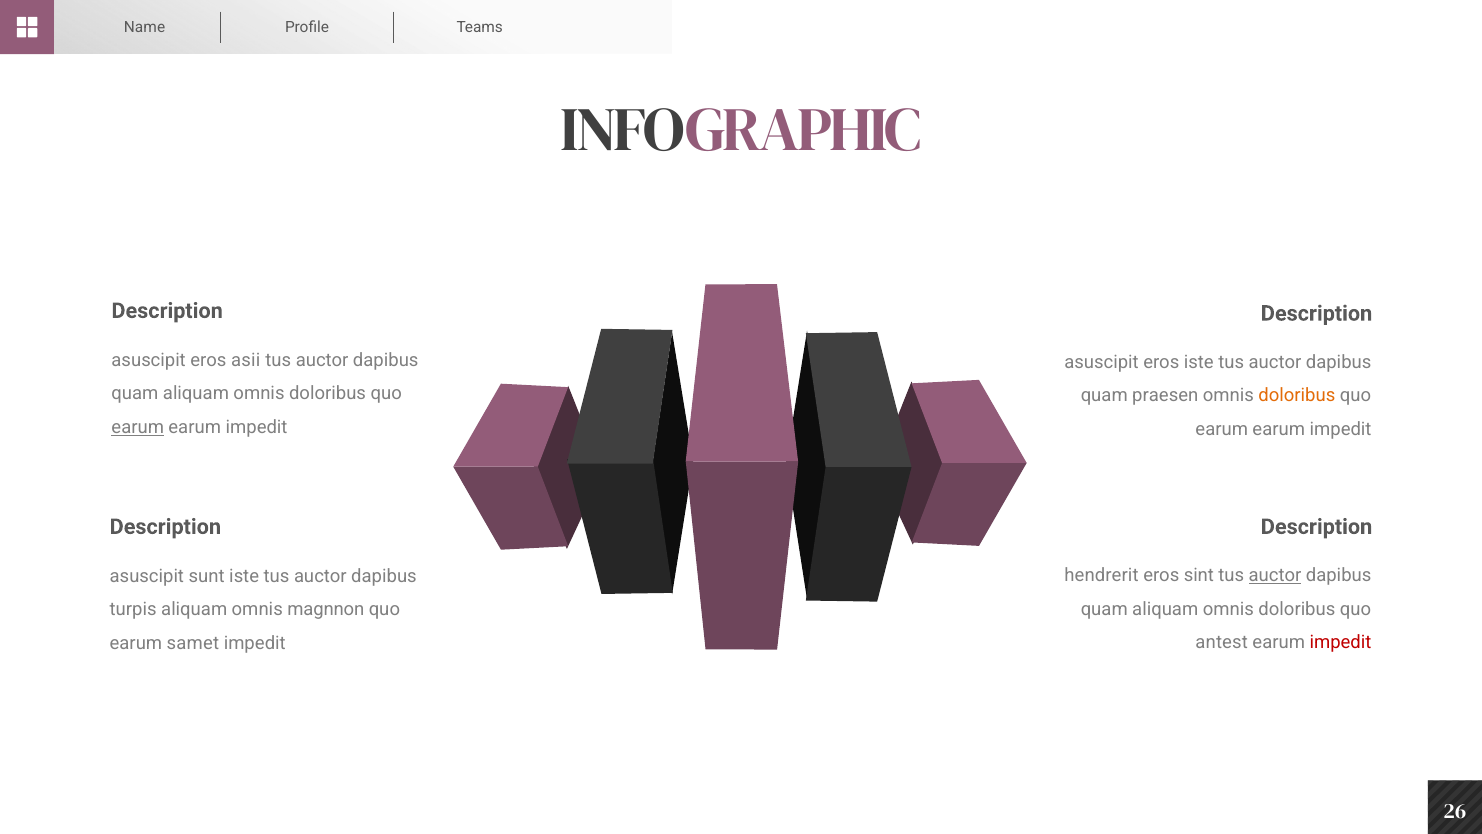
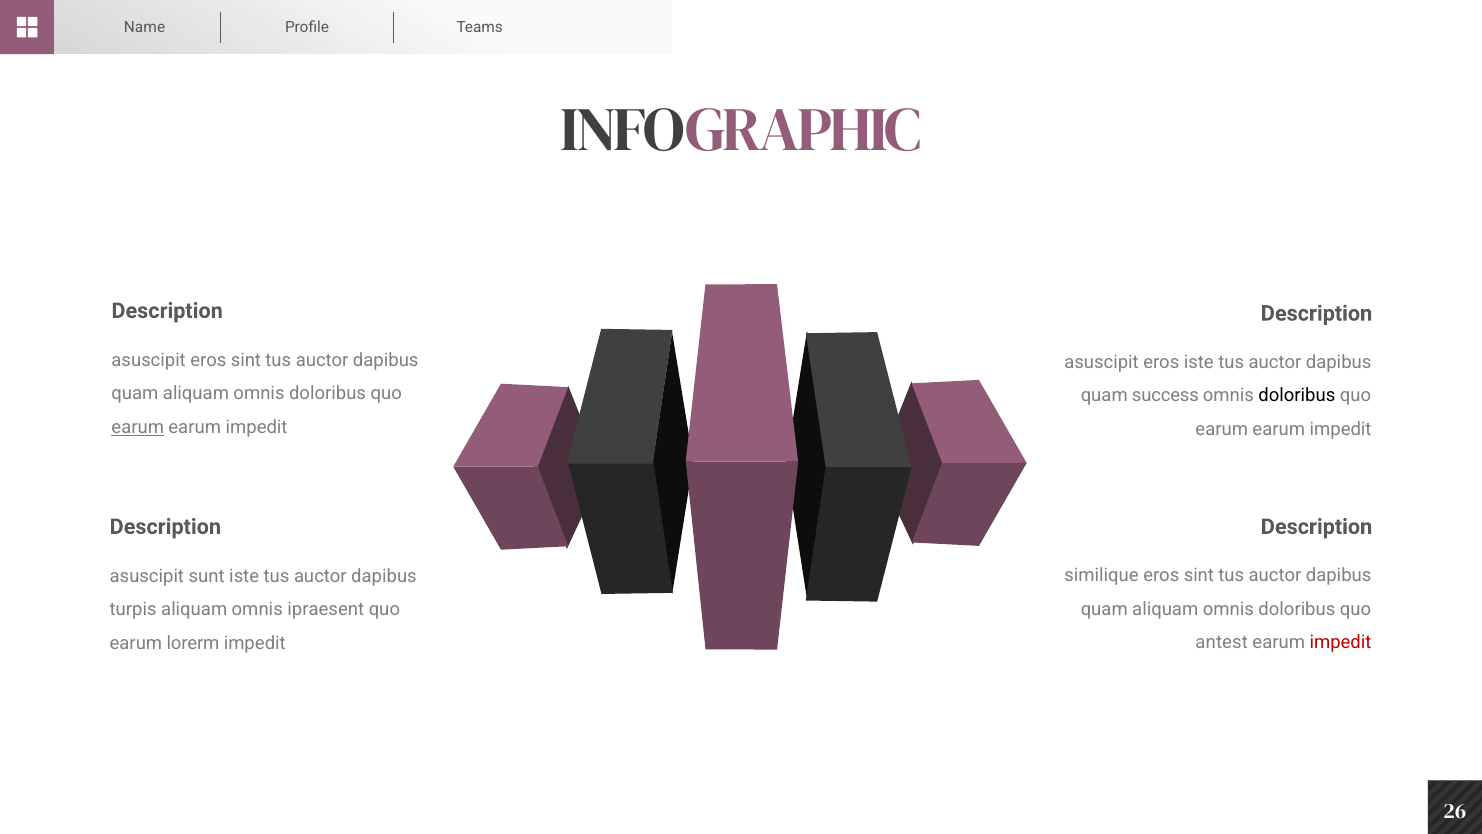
asuscipit eros asii: asii -> sint
praesen: praesen -> success
doloribus at (1297, 396) colour: orange -> black
hendrerit: hendrerit -> similique
auctor at (1275, 575) underline: present -> none
magnnon: magnnon -> ipraesent
samet: samet -> lorerm
